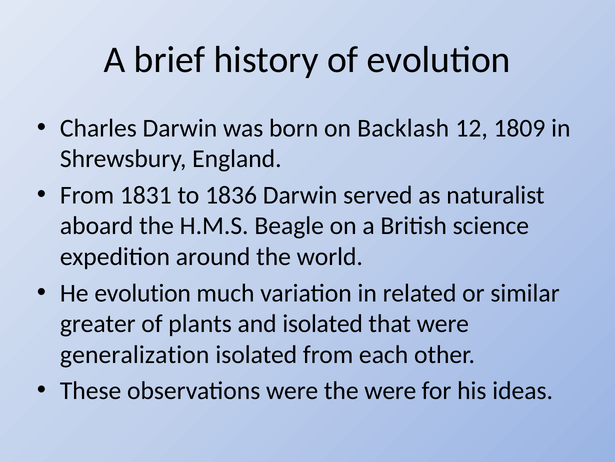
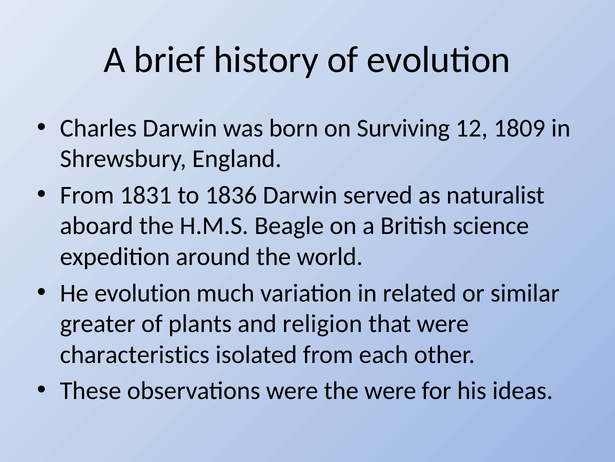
Backlash: Backlash -> Surviving
and isolated: isolated -> religion
generalization: generalization -> characteristics
